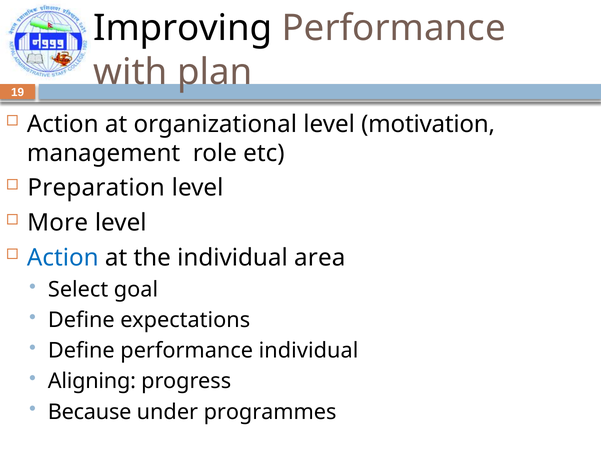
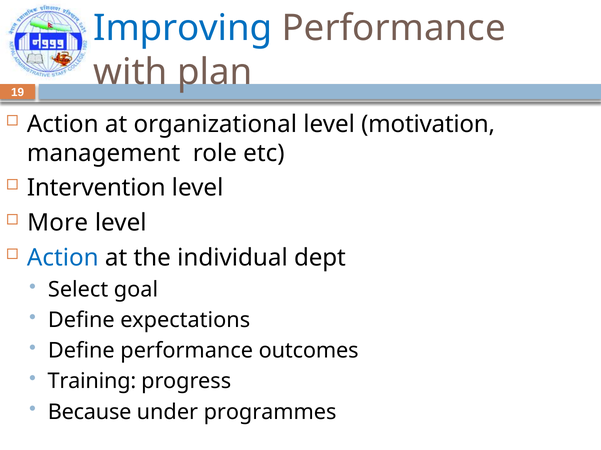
Improving colour: black -> blue
Preparation: Preparation -> Intervention
area: area -> dept
performance individual: individual -> outcomes
Aligning: Aligning -> Training
